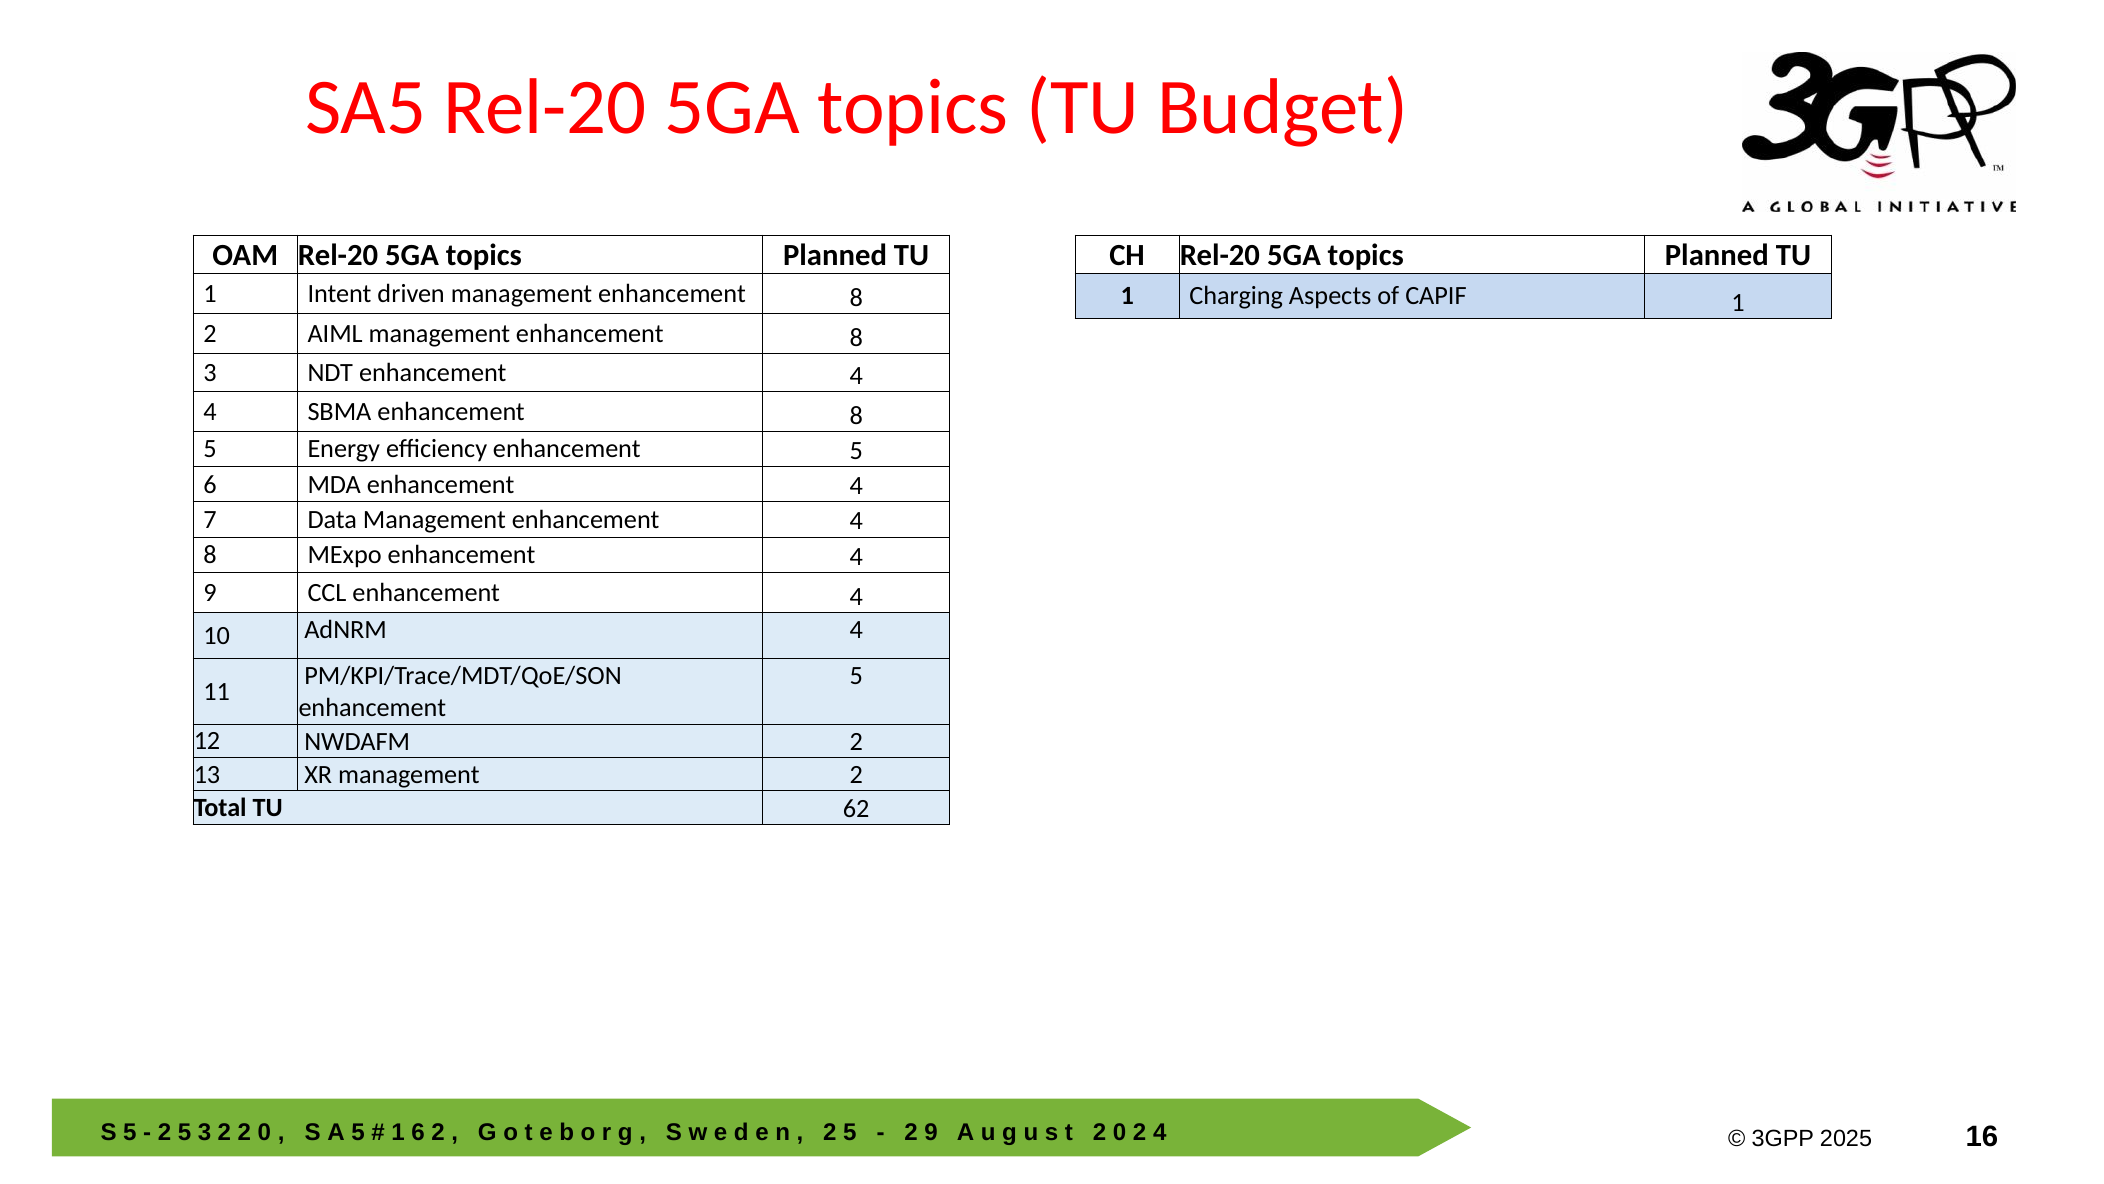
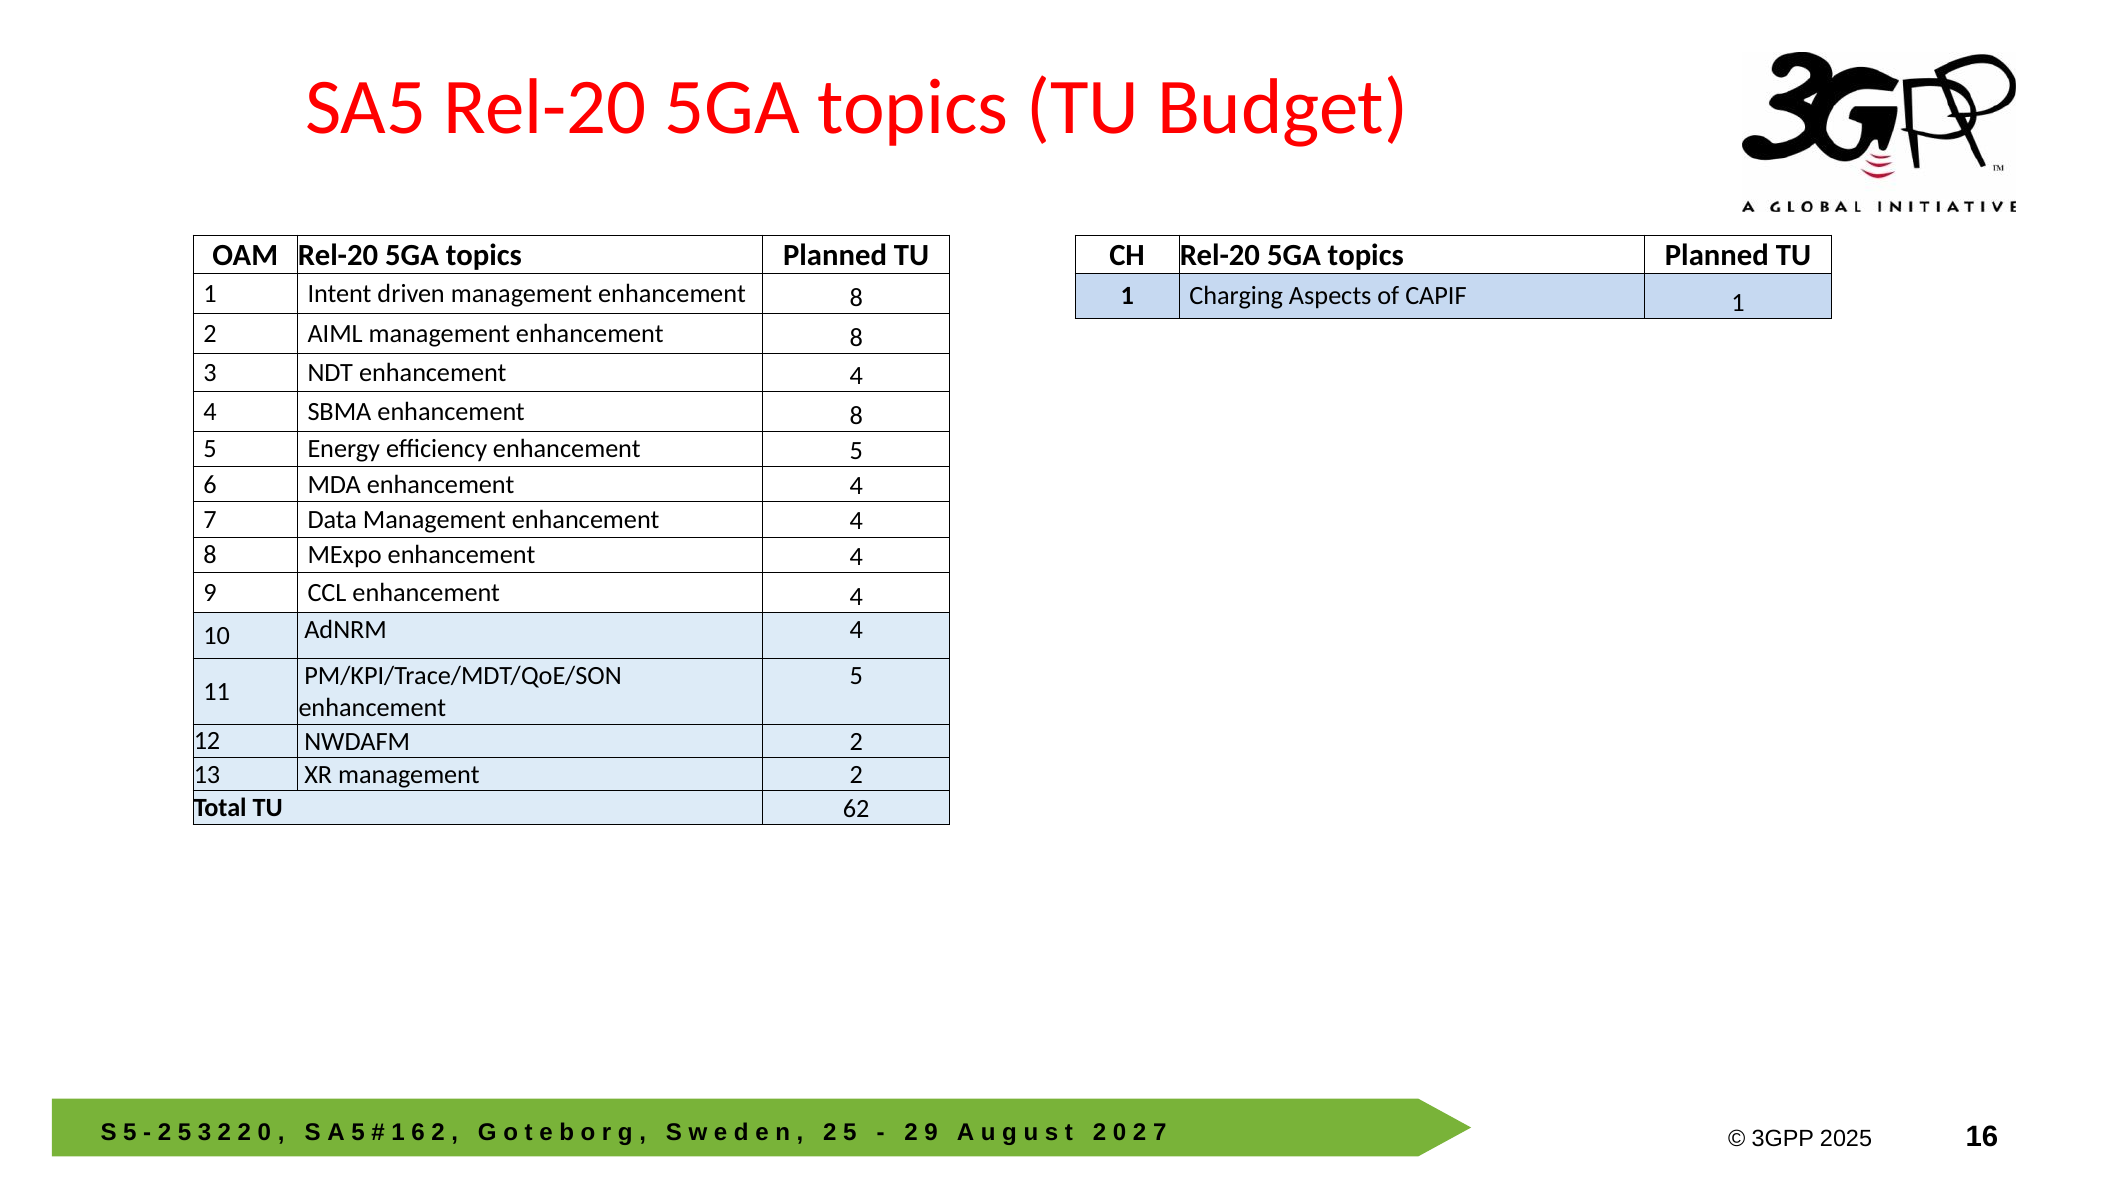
2 4: 4 -> 7
